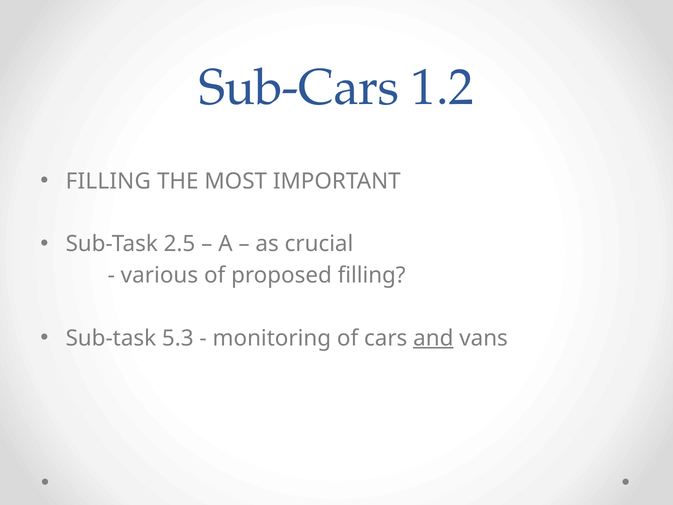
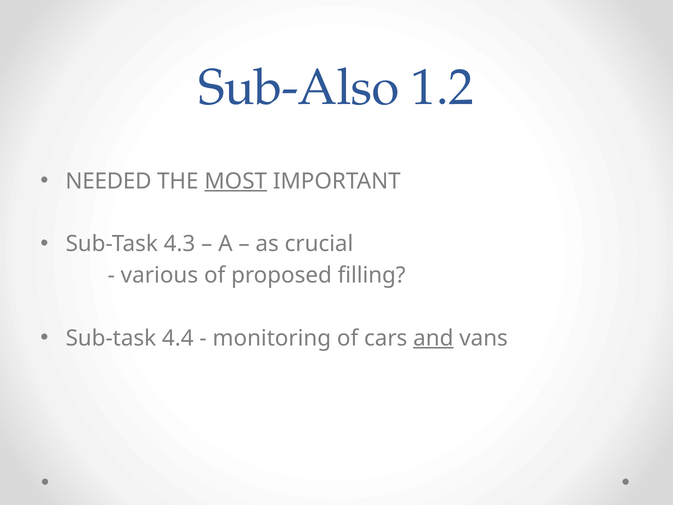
Sub-Cars: Sub-Cars -> Sub-Also
FILLING at (108, 181): FILLING -> NEEDED
MOST underline: none -> present
2.5: 2.5 -> 4.3
5.3: 5.3 -> 4.4
